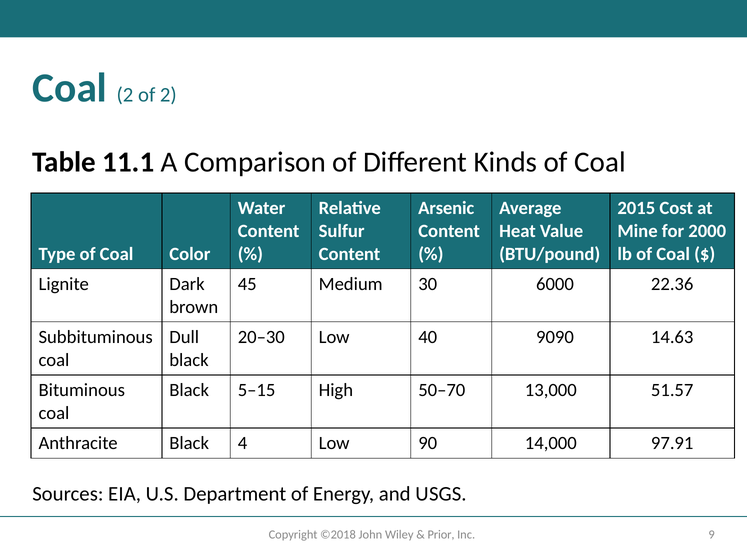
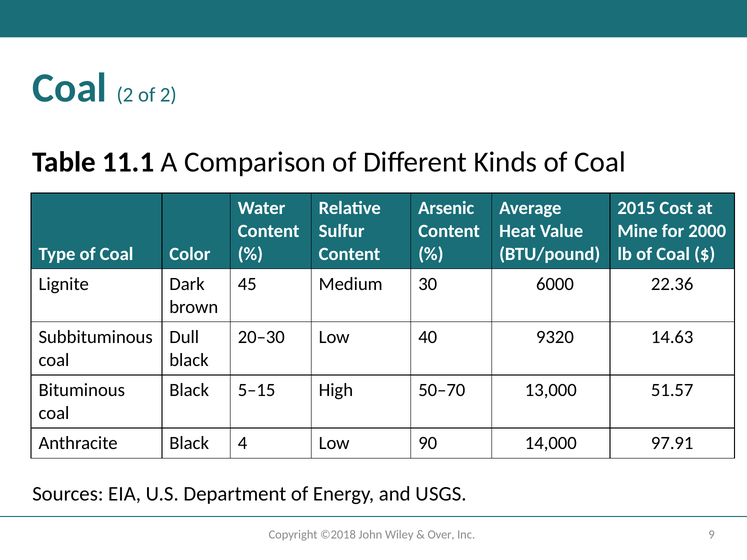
9090: 9090 -> 9320
Prior: Prior -> Over
